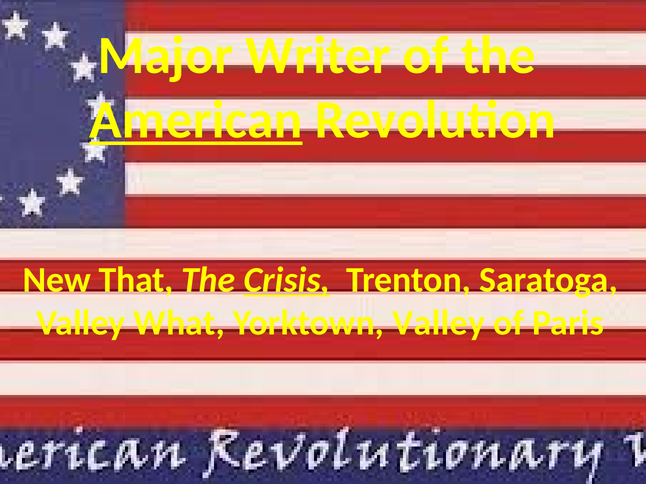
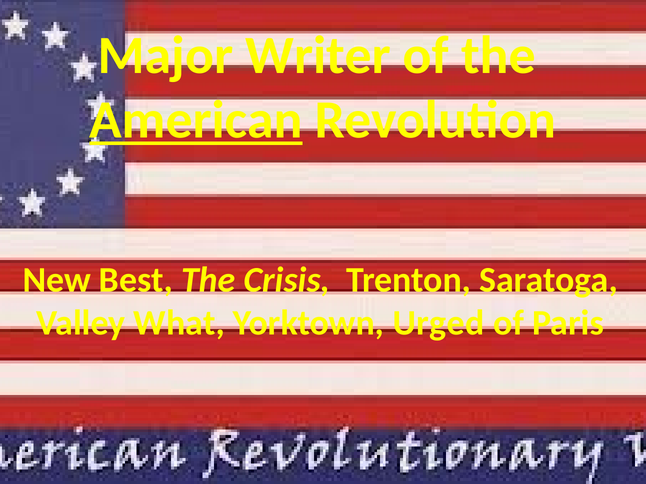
That: That -> Best
Crisis underline: present -> none
Yorktown Valley: Valley -> Urged
